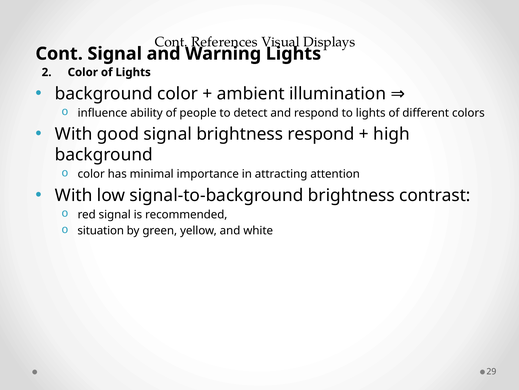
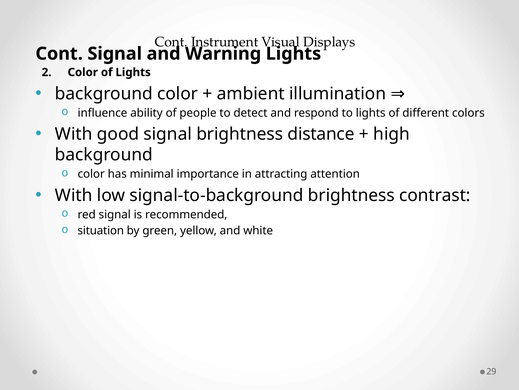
References: References -> Instrument
brightness respond: respond -> distance
